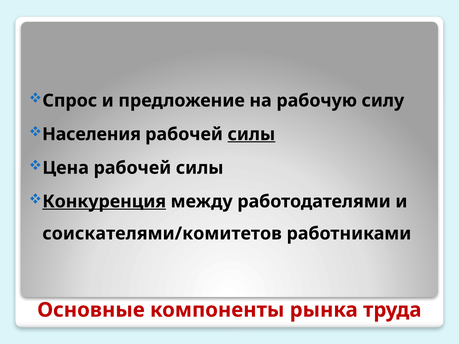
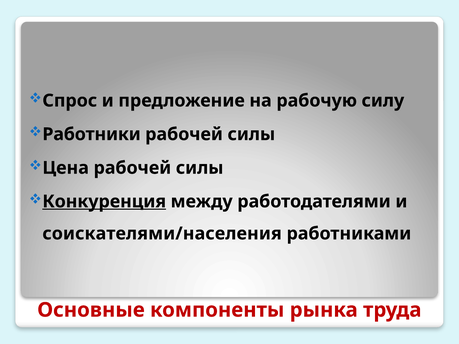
Населения: Населения -> Работники
силы at (251, 134) underline: present -> none
соискателями/комитетов: соискателями/комитетов -> соискателями/населения
